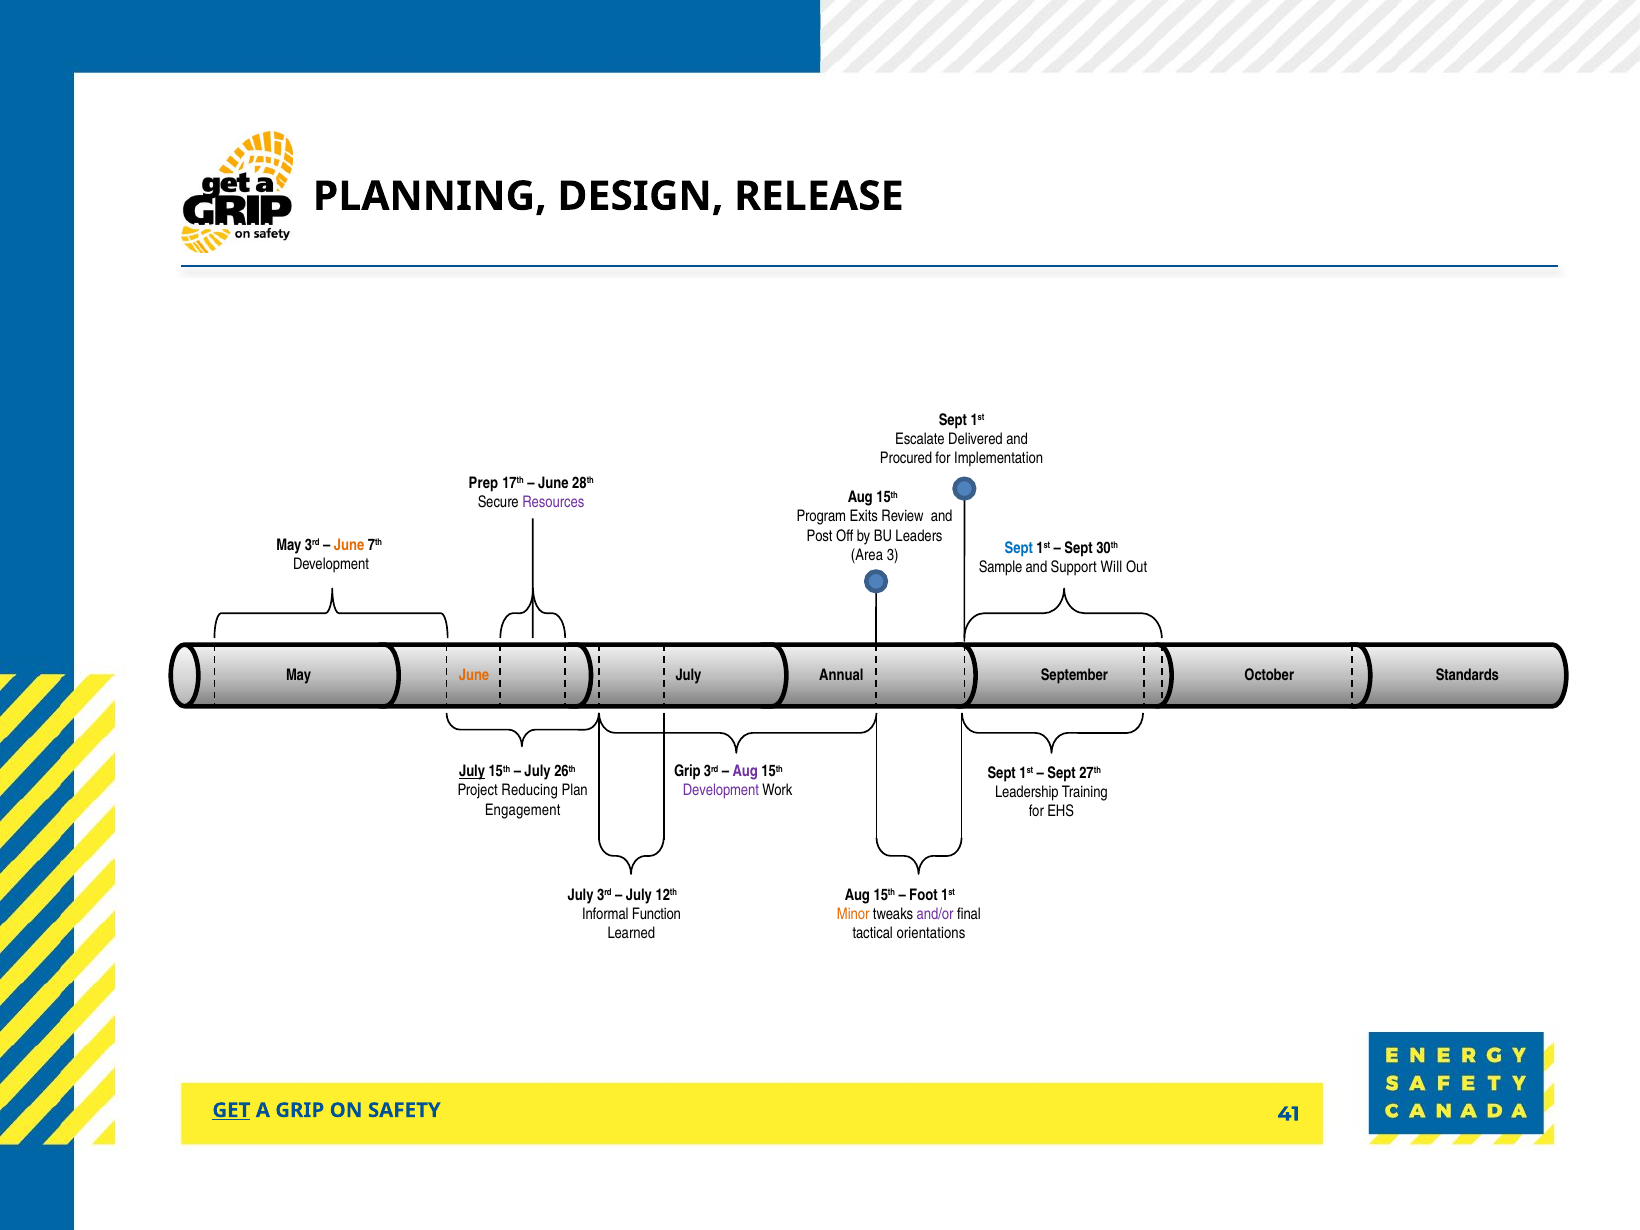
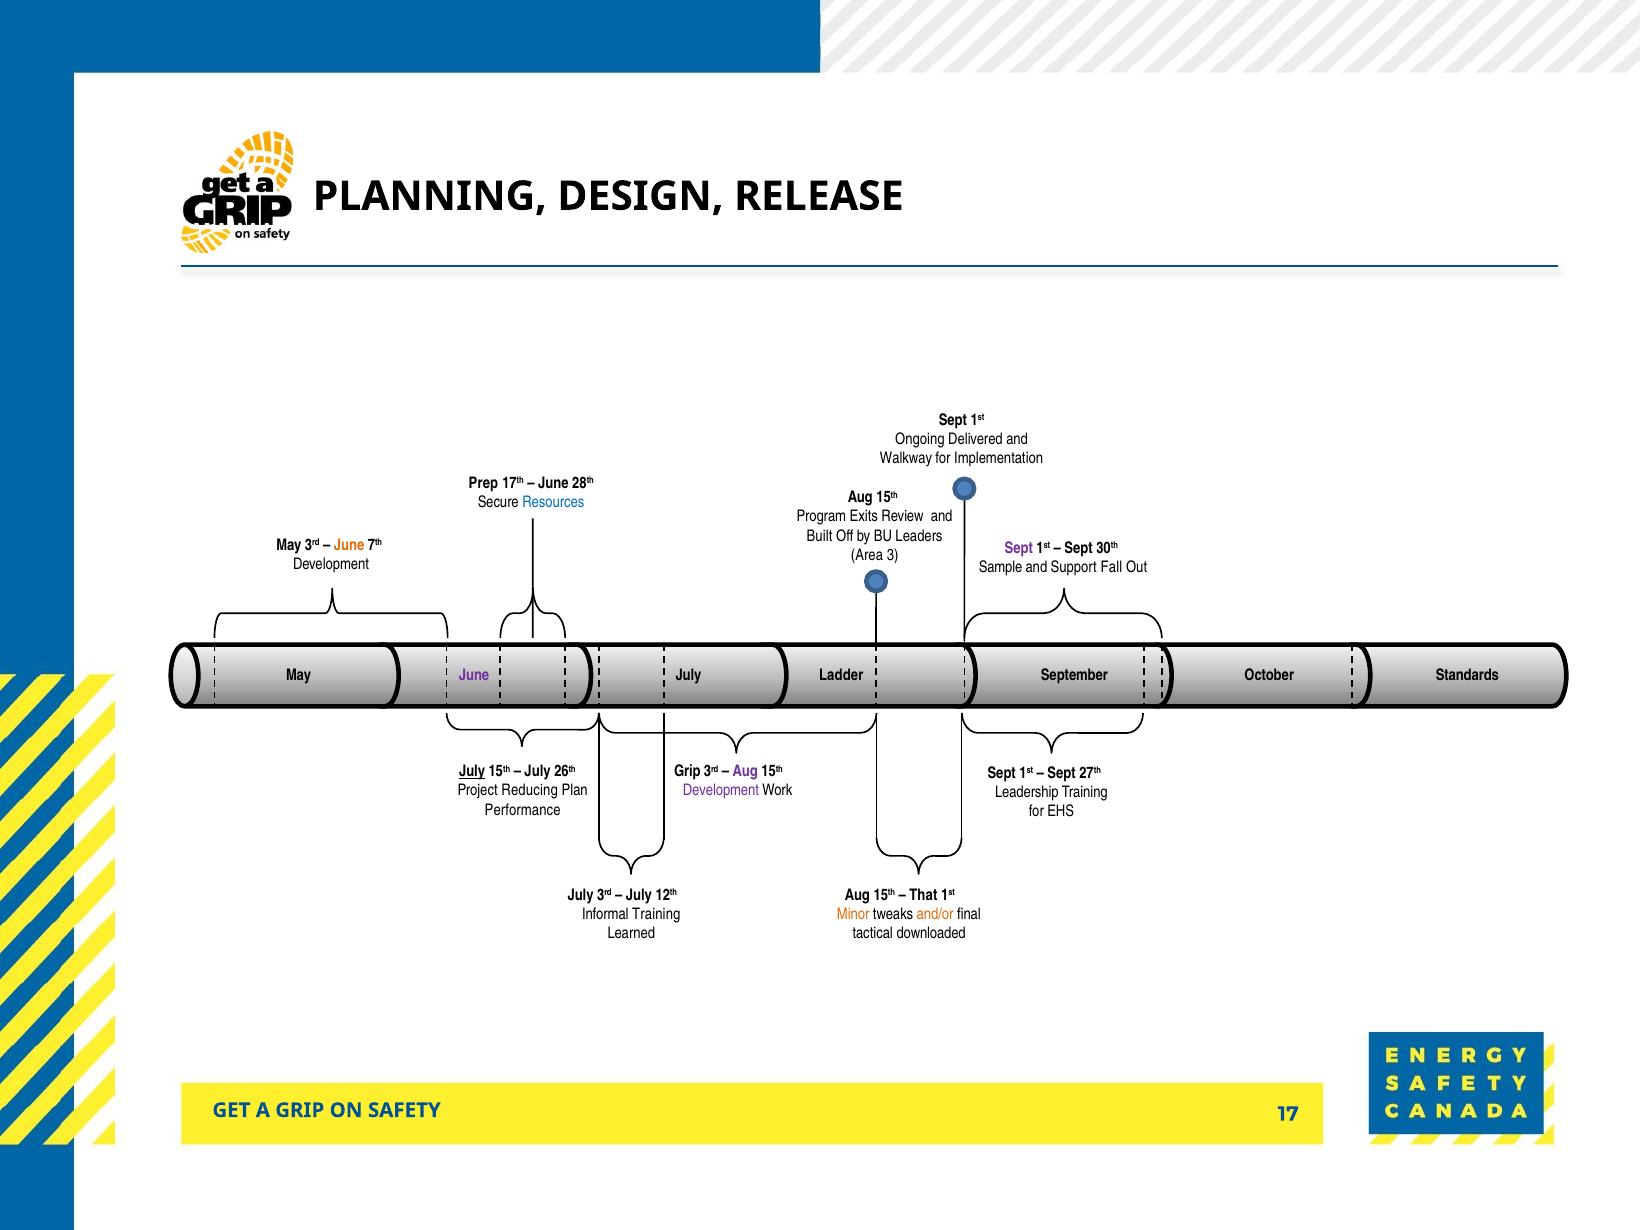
Escalate: Escalate -> Ongoing
Procured: Procured -> Walkway
Resources colour: purple -> blue
Post: Post -> Built
Sept at (1019, 549) colour: blue -> purple
Will: Will -> Fall
June at (474, 675) colour: orange -> purple
Annual: Annual -> Ladder
Engagement: Engagement -> Performance
Foot: Foot -> That
Informal Function: Function -> Training
and/or colour: purple -> orange
orientations: orientations -> downloaded
GET underline: present -> none
41: 41 -> 17
